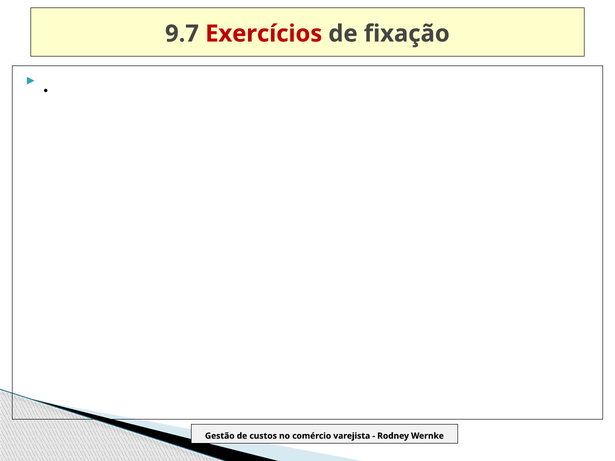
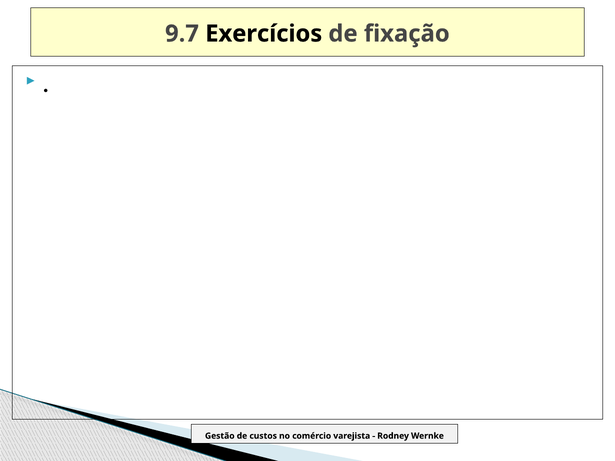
Exercícios colour: red -> black
